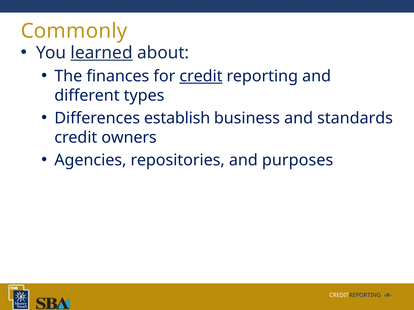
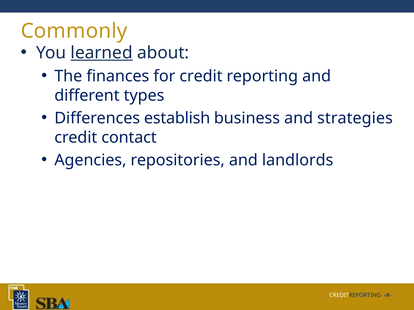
credit at (201, 76) underline: present -> none
standards: standards -> strategies
owners: owners -> contact
purposes: purposes -> landlords
